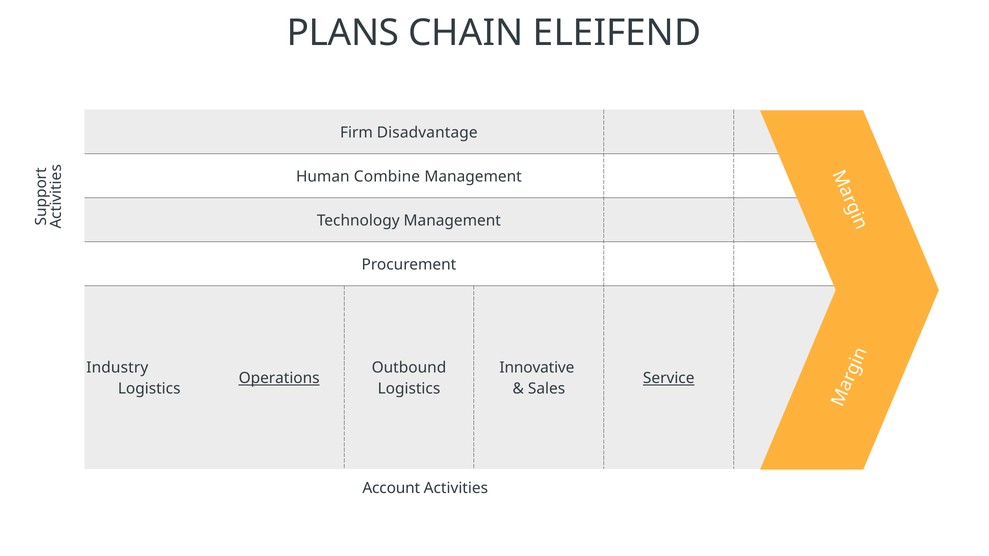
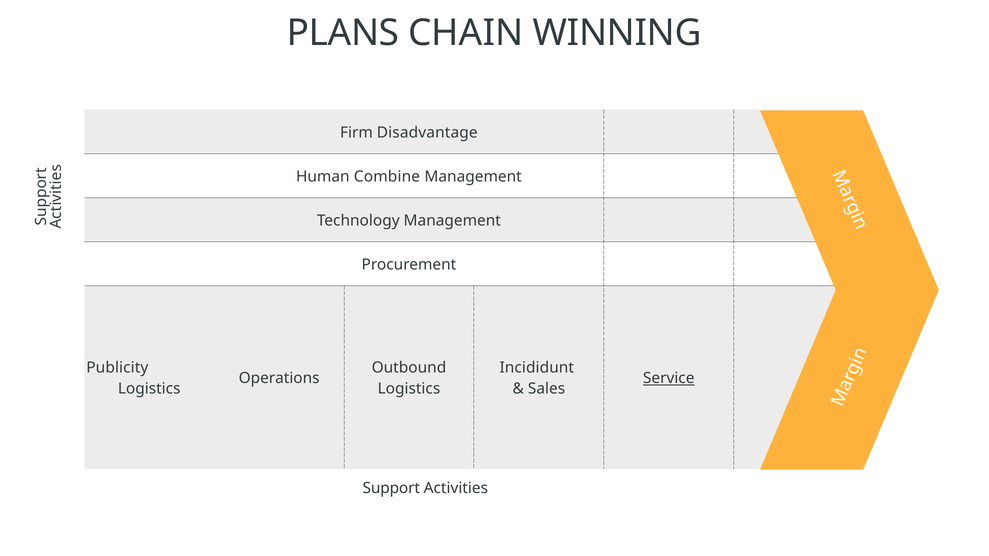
ELEIFEND: ELEIFEND -> WINNING
Industry: Industry -> Publicity
Innovative: Innovative -> Incididunt
Operations underline: present -> none
Account: Account -> Support
